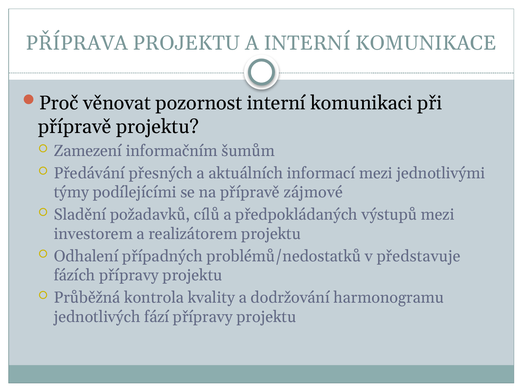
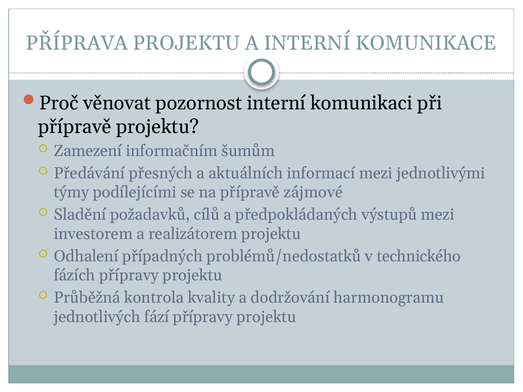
představuje: představuje -> technického
